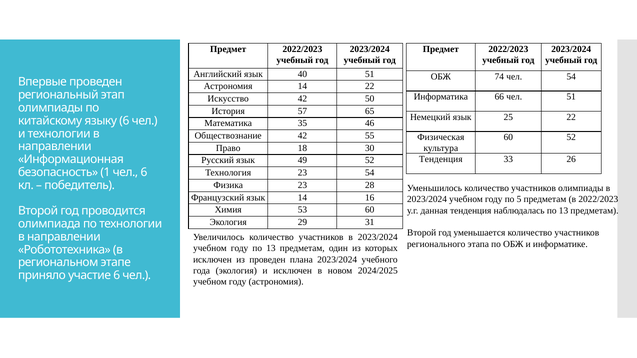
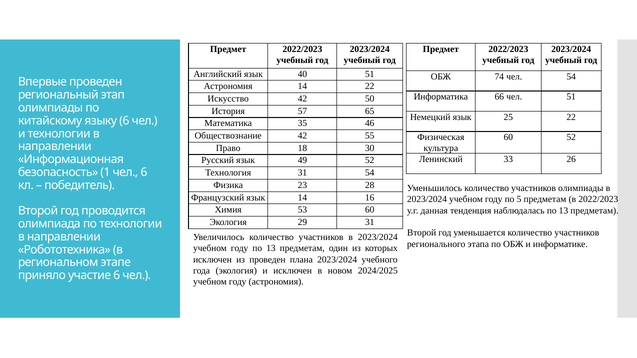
Тенденция at (441, 160): Тенденция -> Ленинский
Технология 23: 23 -> 31
